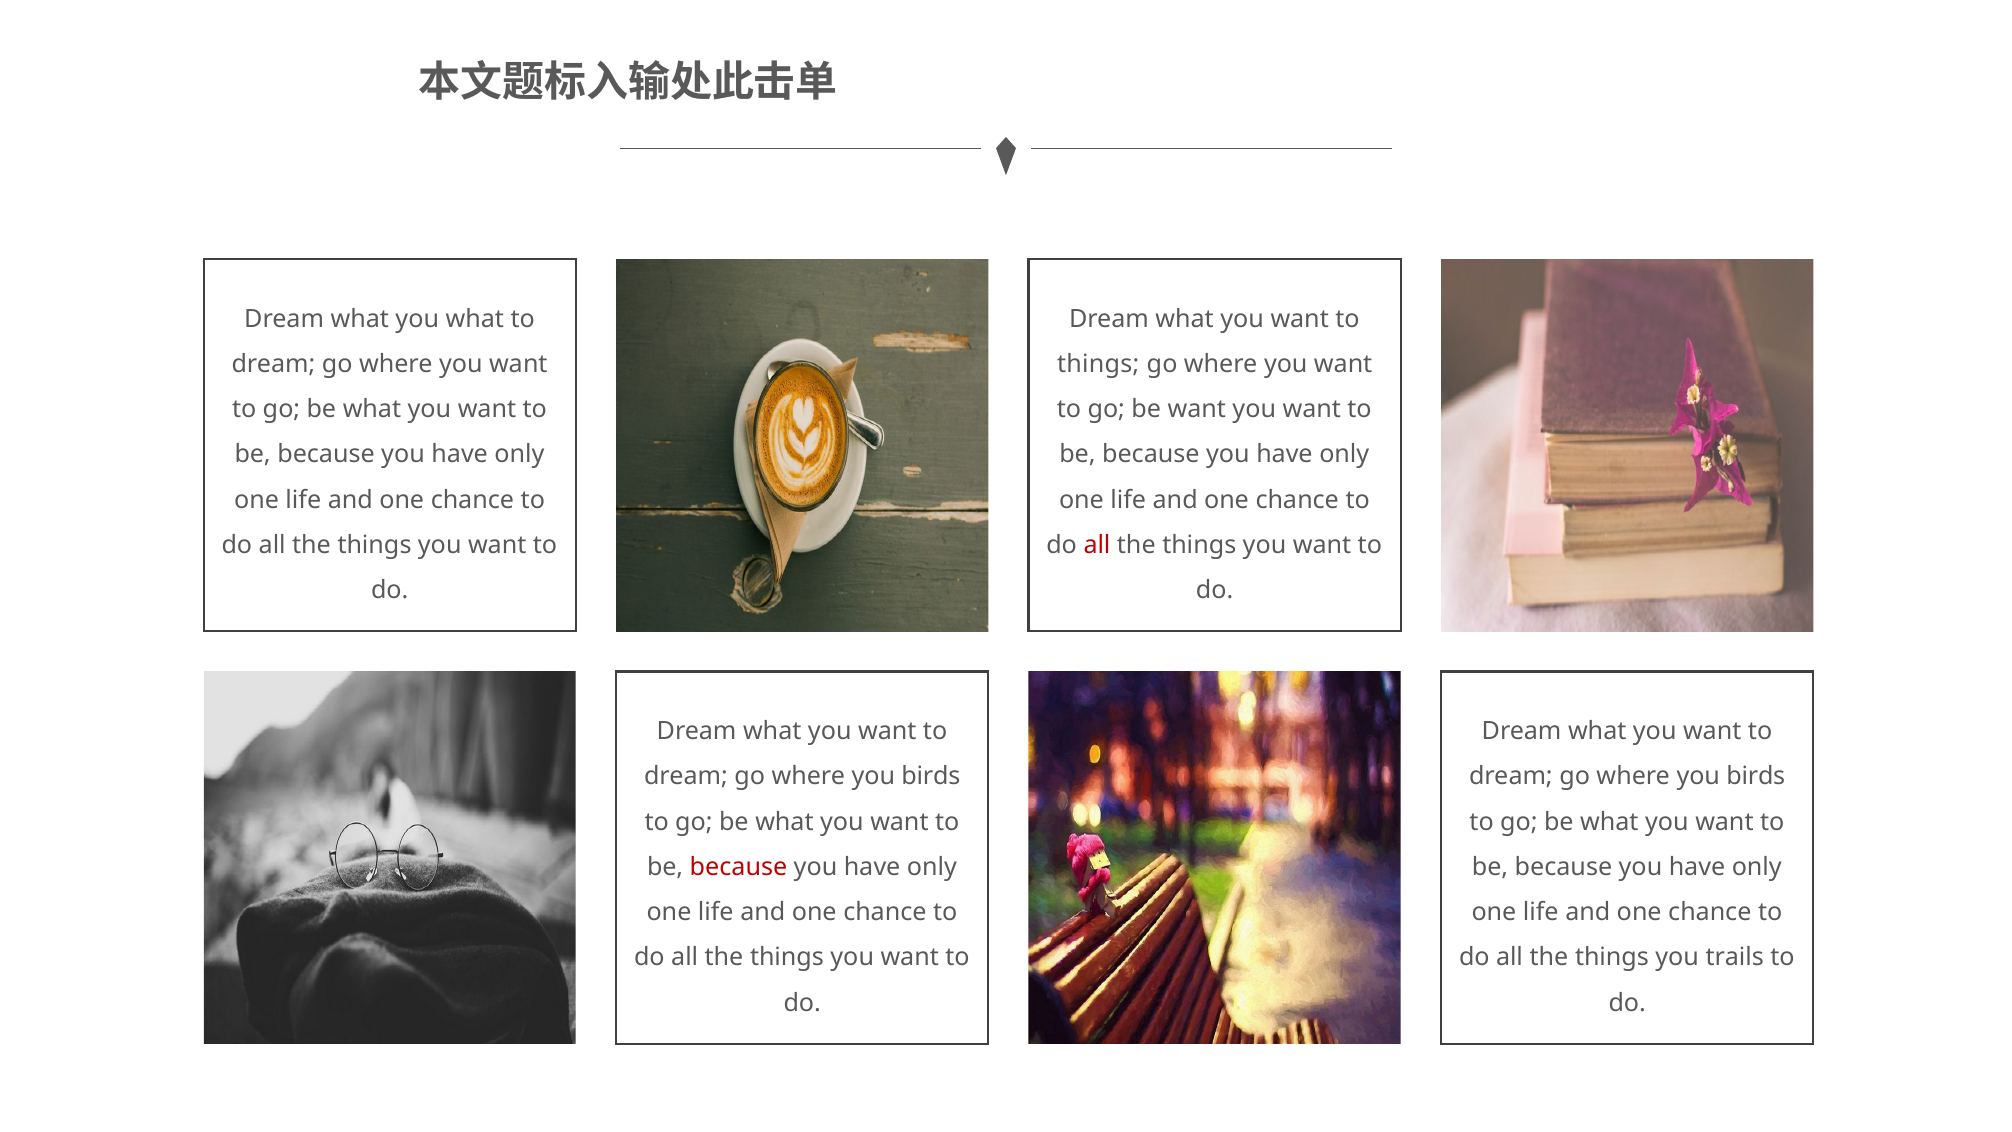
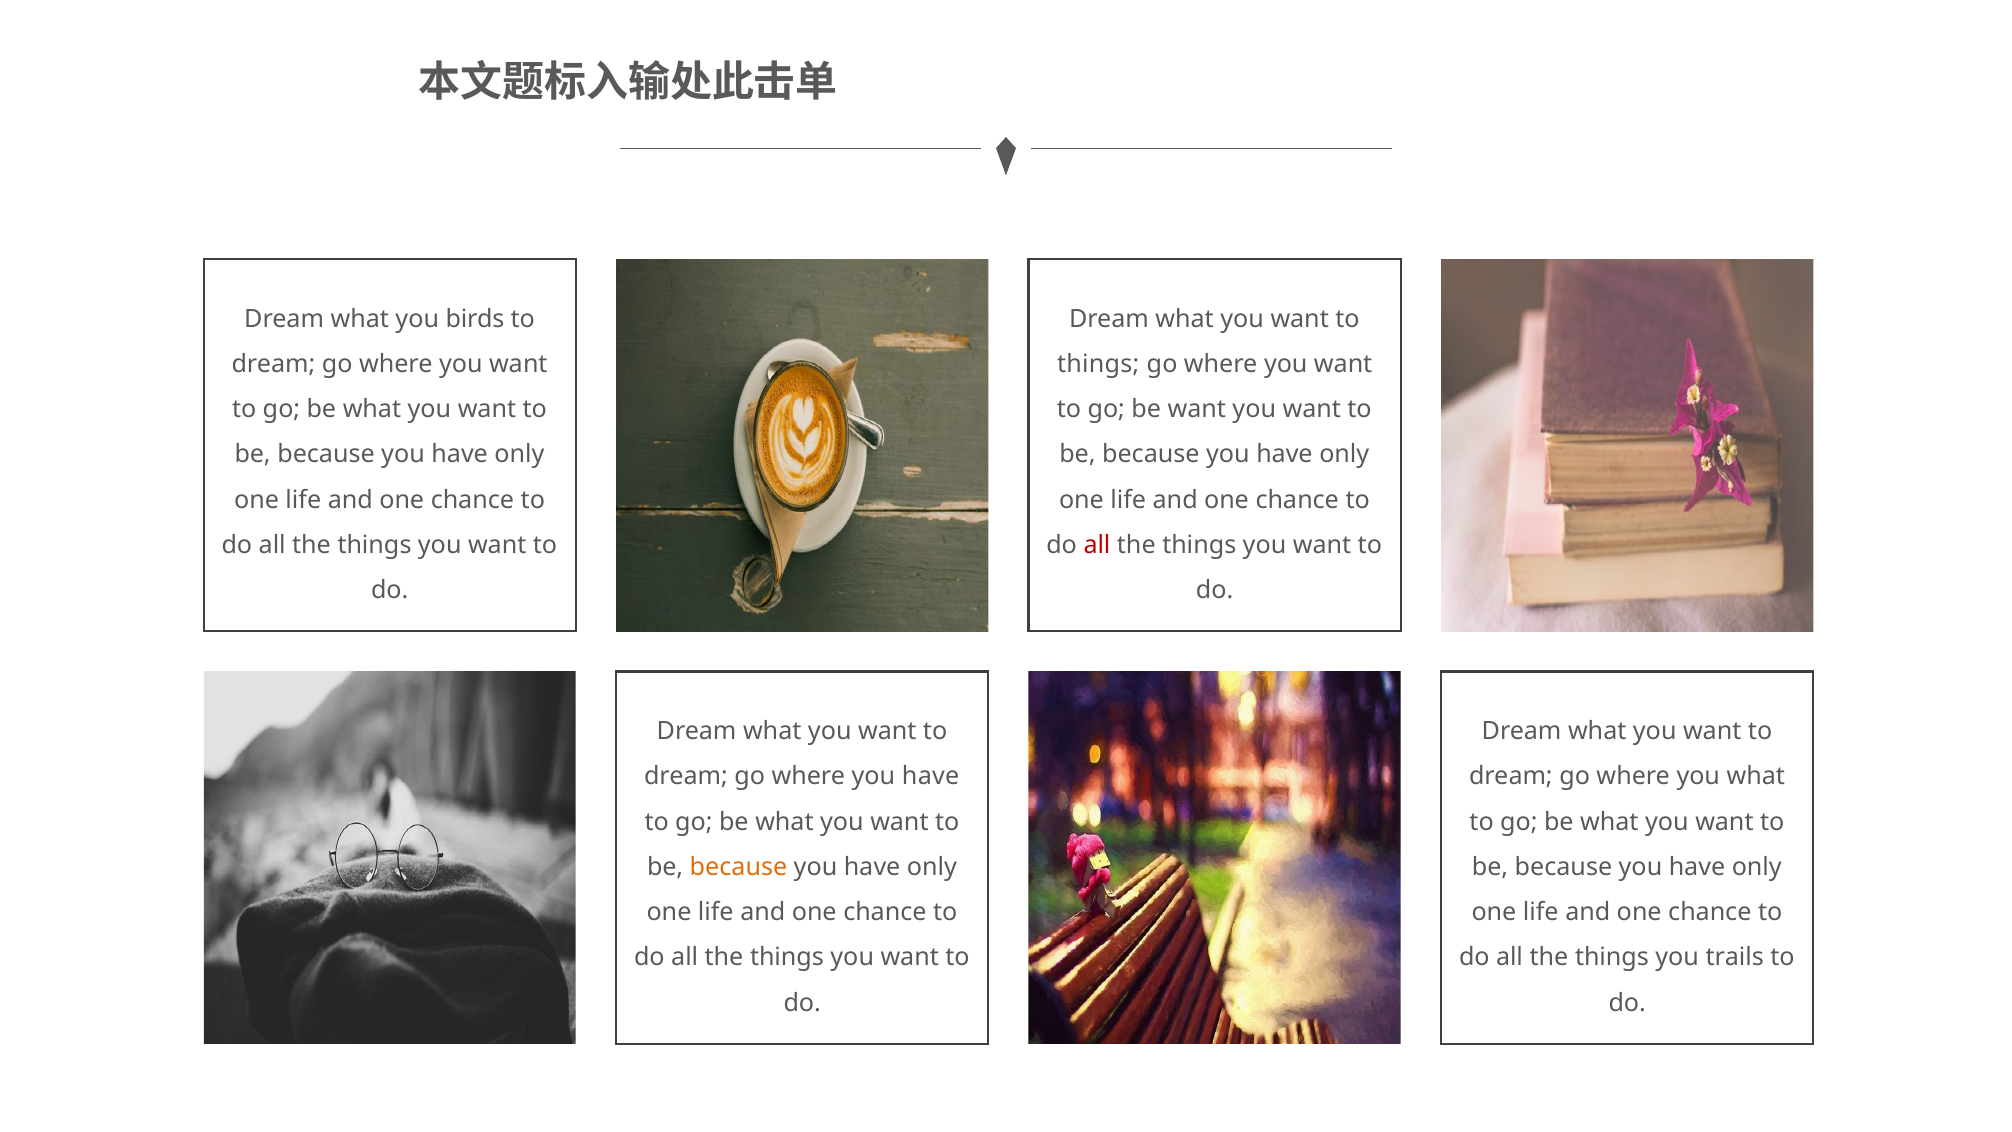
you what: what -> birds
birds at (931, 776): birds -> have
birds at (1756, 776): birds -> what
because at (739, 867) colour: red -> orange
